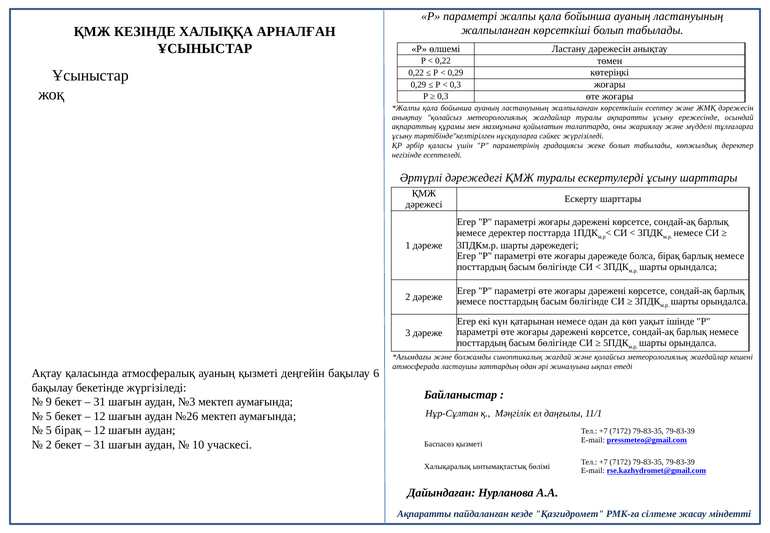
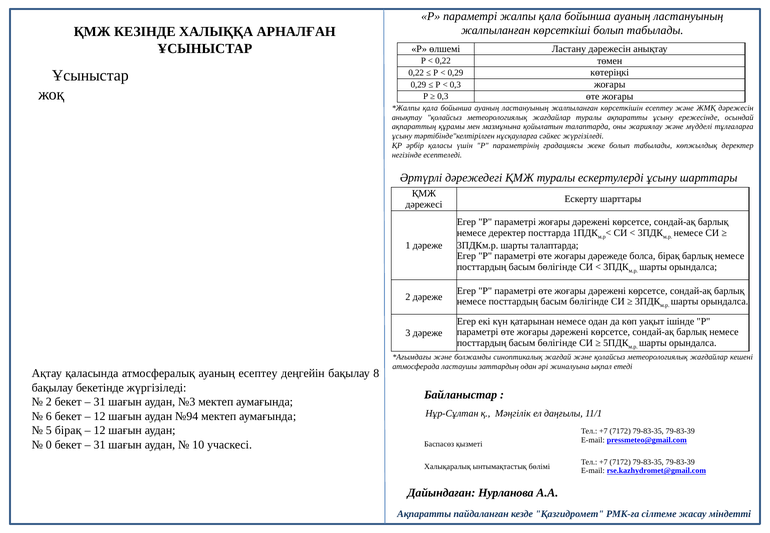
шарты дәрежедегі: дәрежедегі -> талаптарда
ауаның қызметі: қызметі -> есептеу
6: 6 -> 8
9 at (49, 402): 9 -> 2
5 at (49, 416): 5 -> 6
№26: №26 -> №94
2 at (49, 445): 2 -> 0
